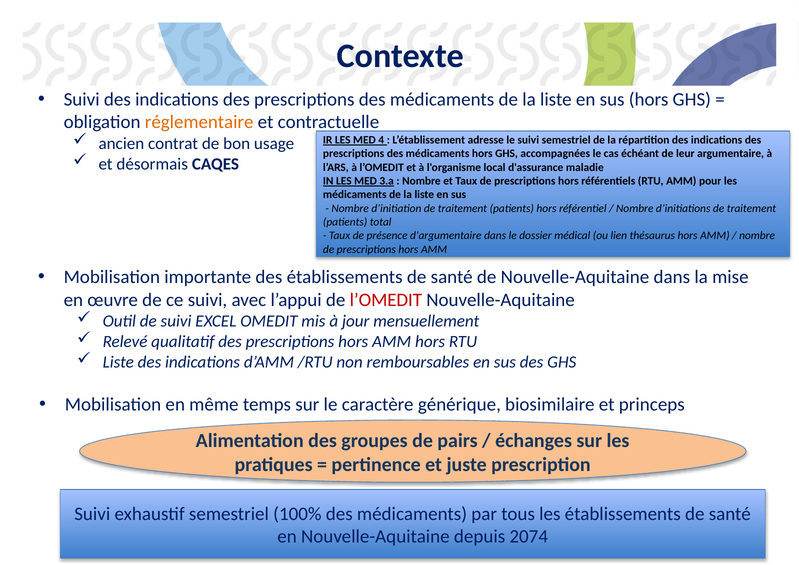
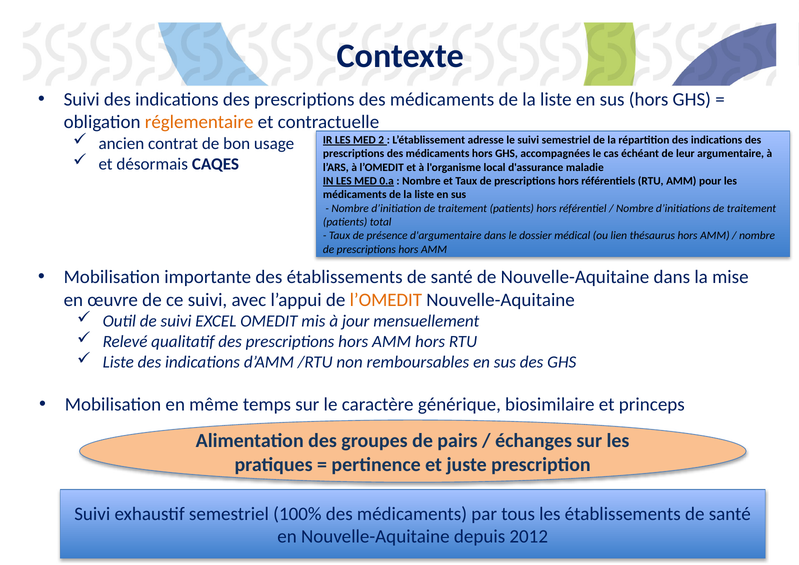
4: 4 -> 2
3.a: 3.a -> 0.a
l’OMEDIT at (386, 300) colour: red -> orange
2074: 2074 -> 2012
